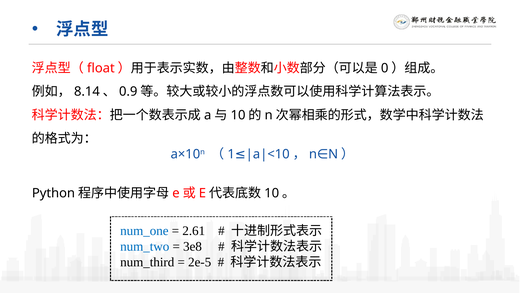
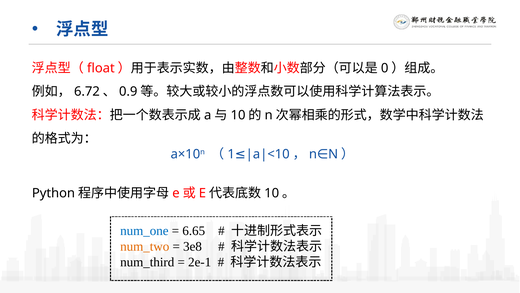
8.14: 8.14 -> 6.72
2.61: 2.61 -> 6.65
num_two colour: blue -> orange
2e-5: 2e-5 -> 2e-1
